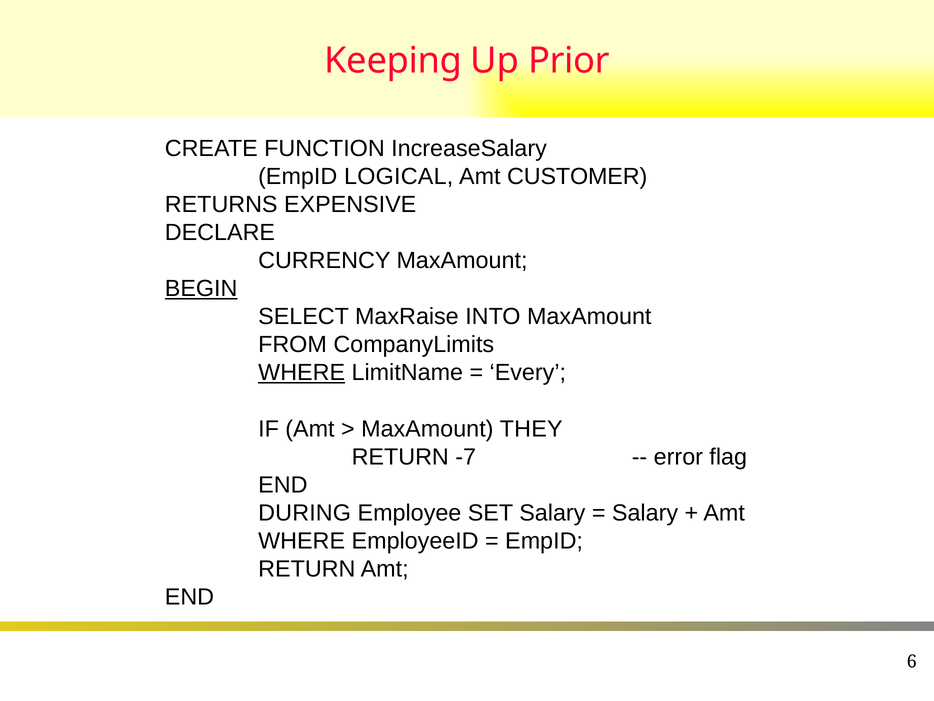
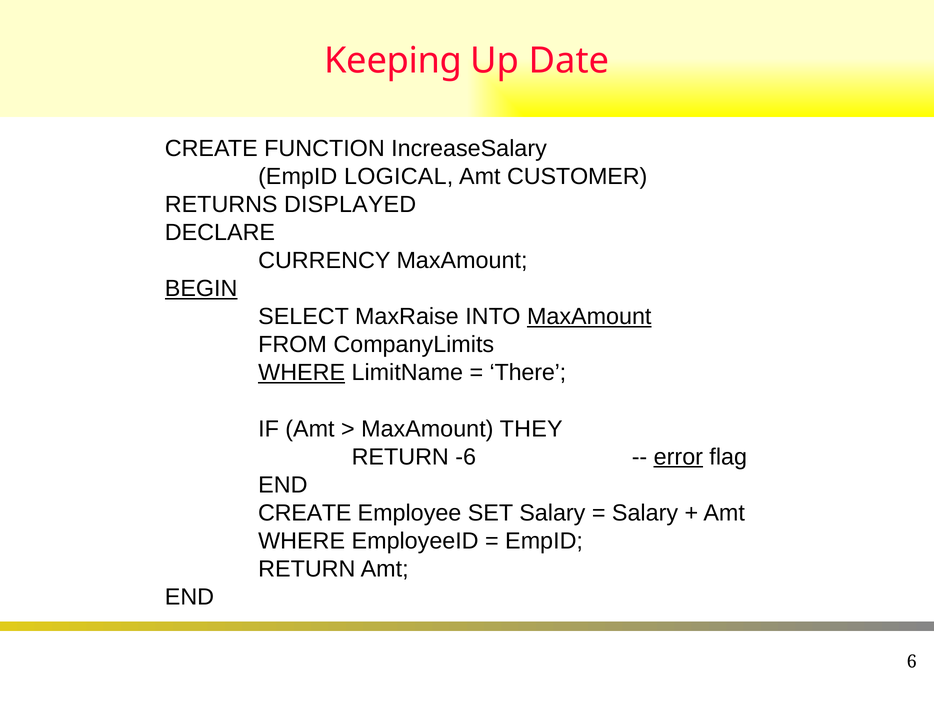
Prior: Prior -> Date
EXPENSIVE: EXPENSIVE -> DISPLAYED
MaxAmount at (589, 316) underline: none -> present
Every: Every -> There
-7: -7 -> -6
error underline: none -> present
DURING at (305, 513): DURING -> CREATE
